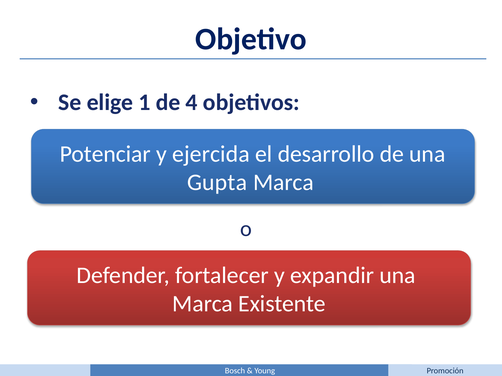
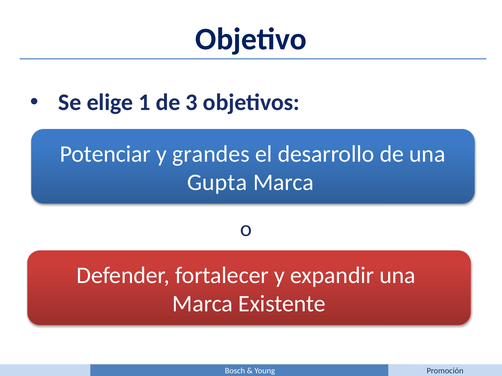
4: 4 -> 3
ejercida: ejercida -> grandes
